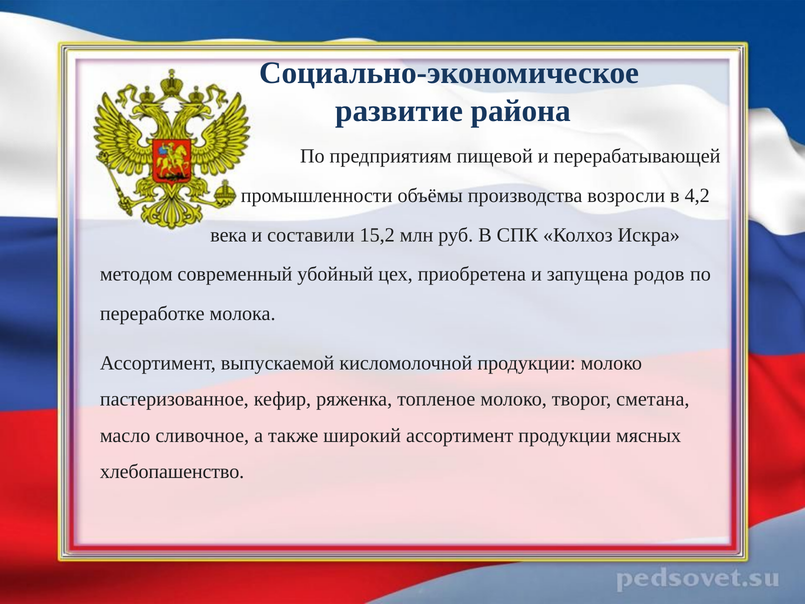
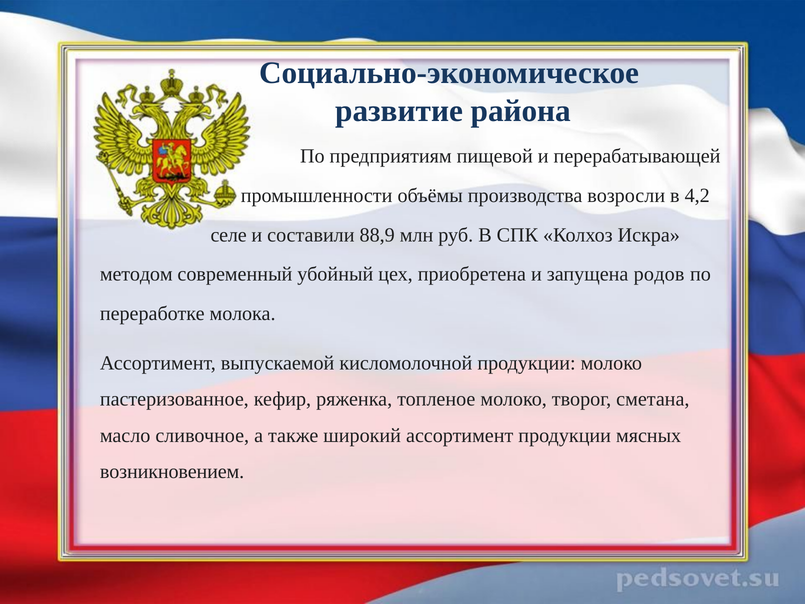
века: века -> селе
15,2: 15,2 -> 88,9
хлебопашенство: хлебопашенство -> возникновением
